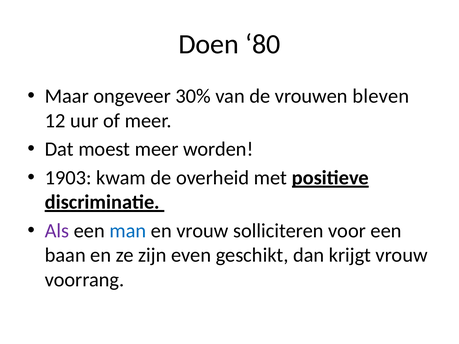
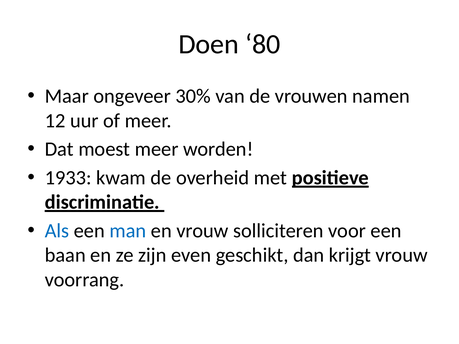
bleven: bleven -> namen
1903: 1903 -> 1933
Als colour: purple -> blue
